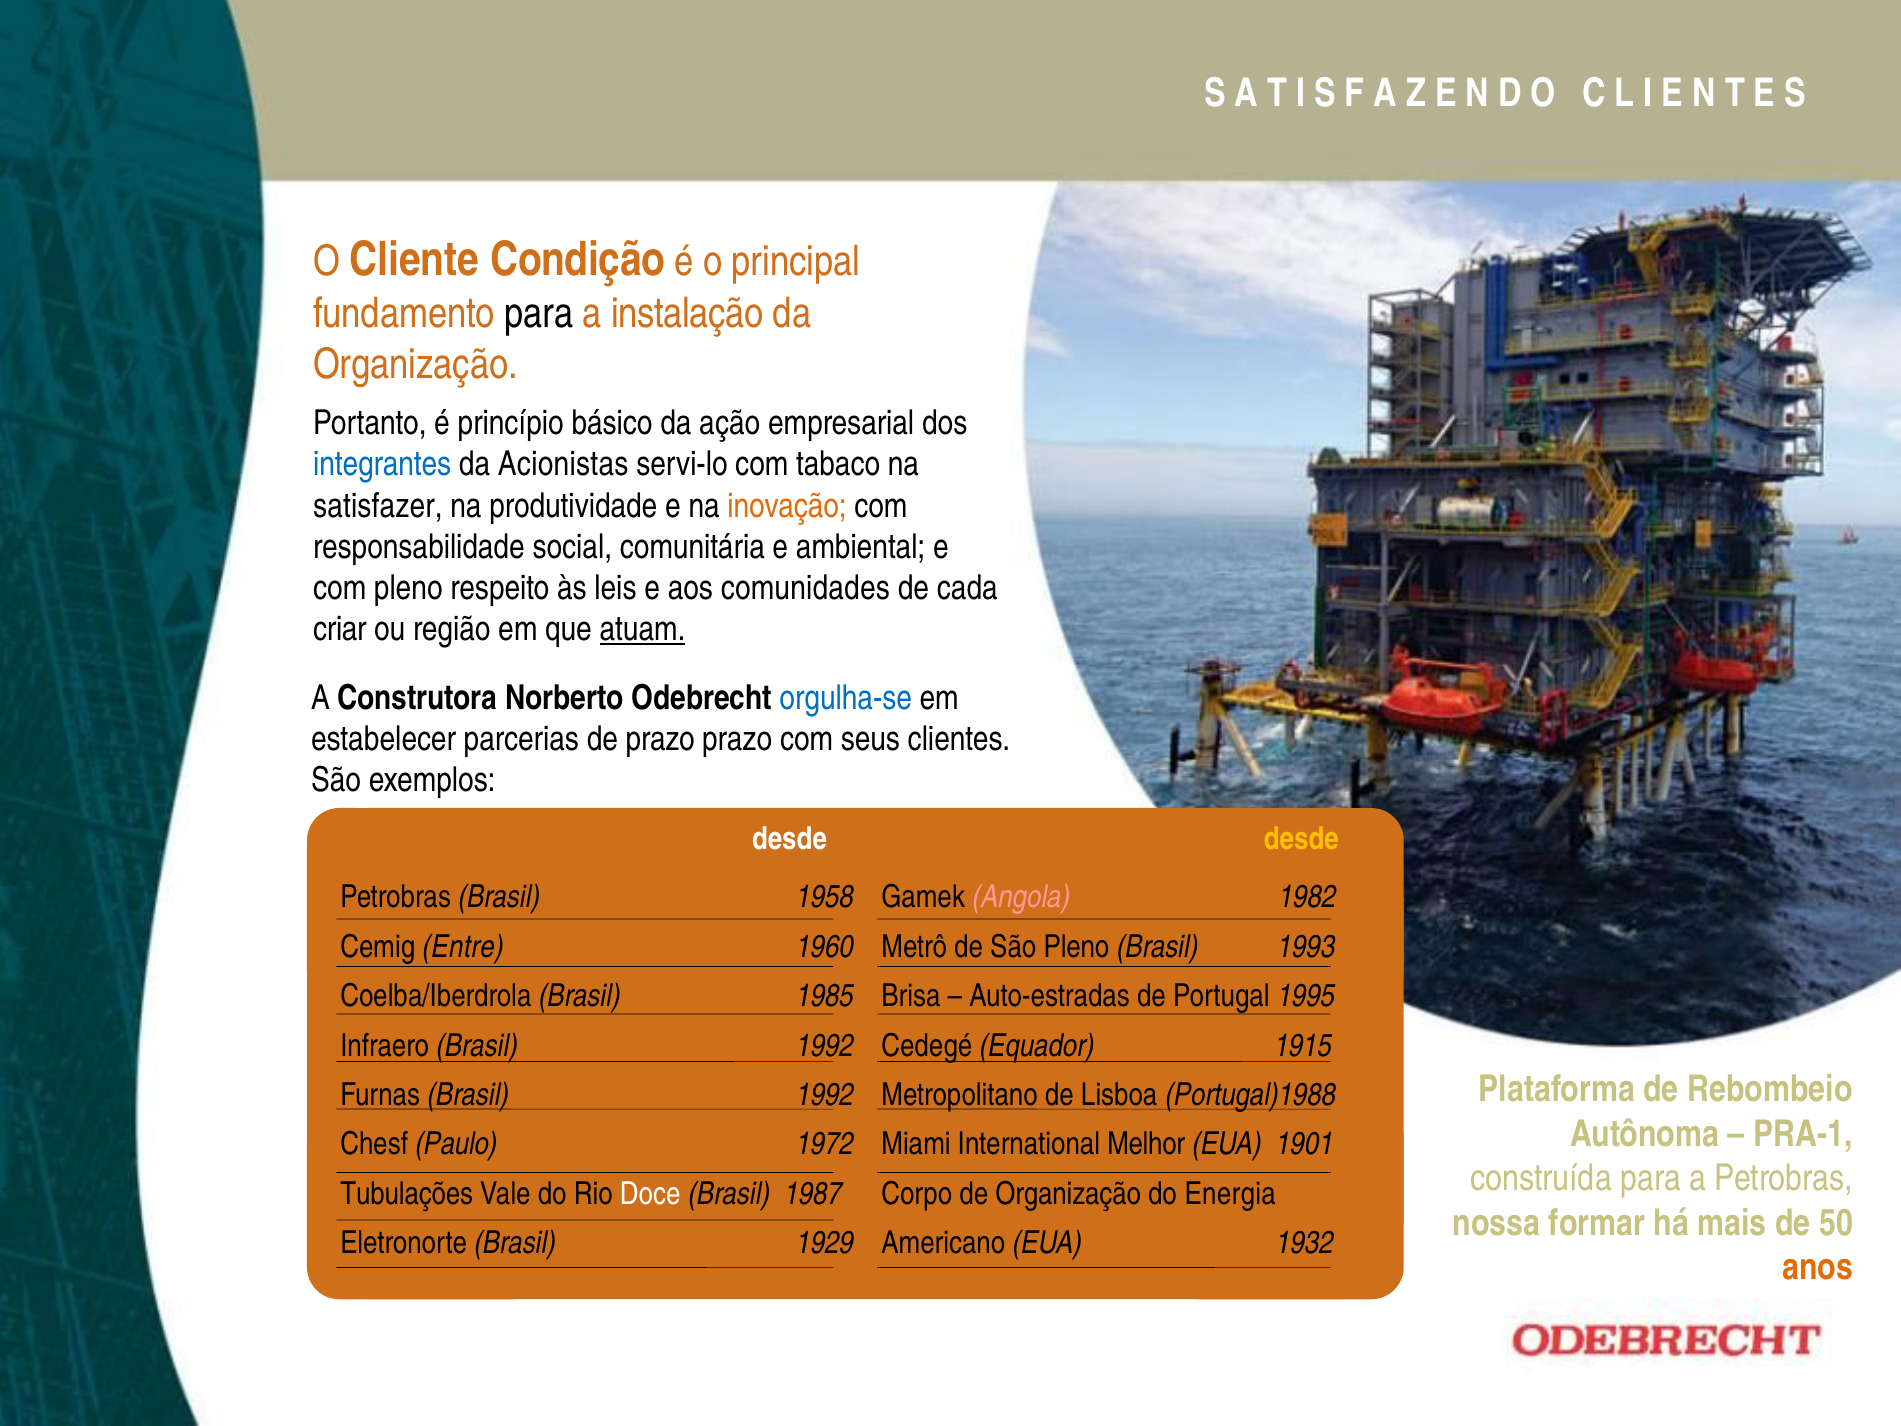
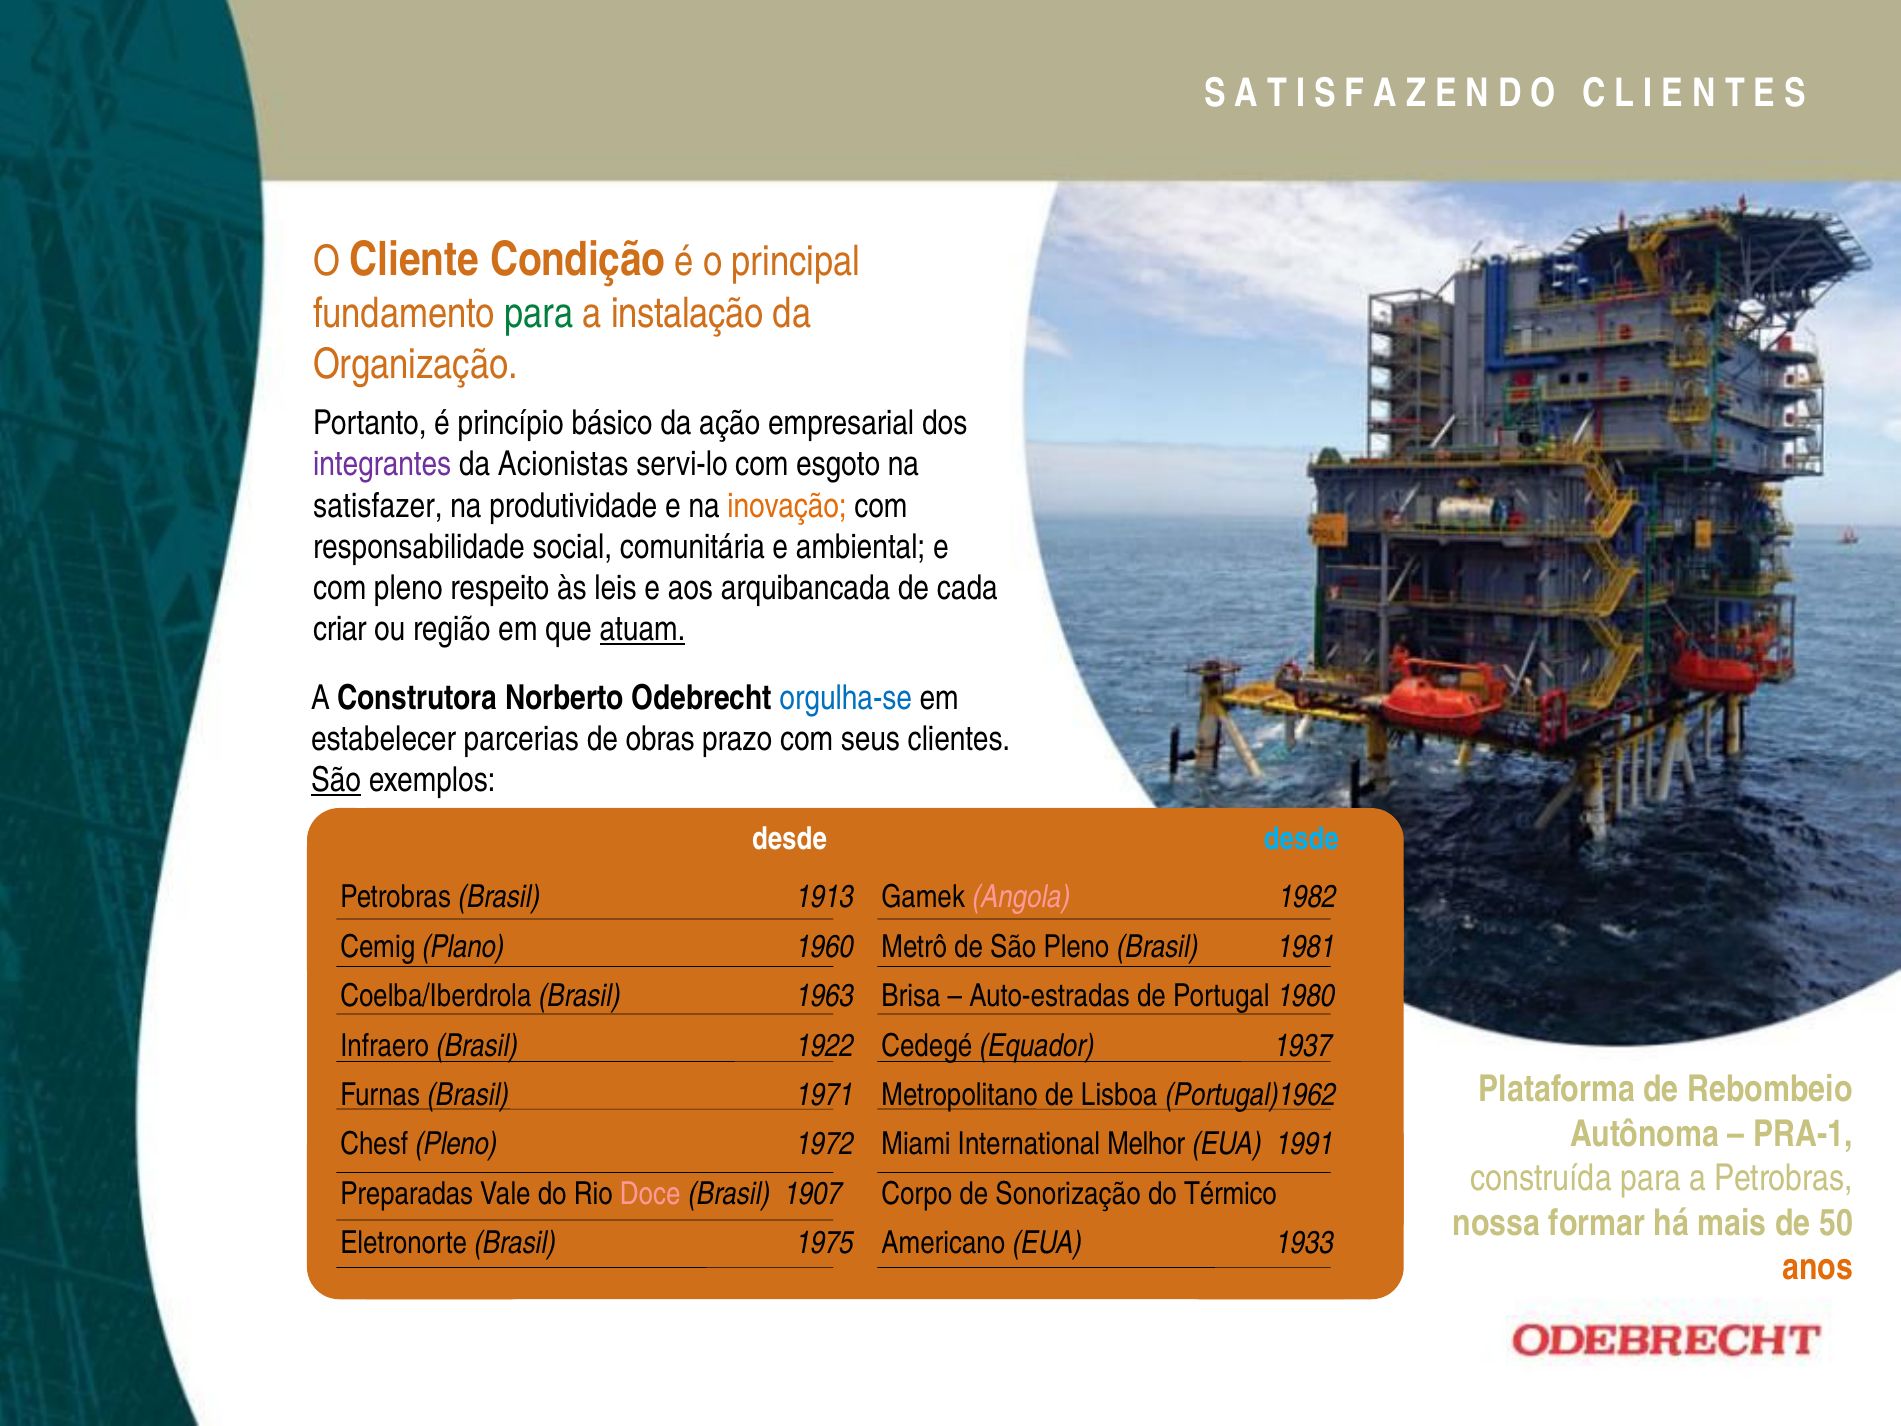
para at (539, 313) colour: black -> green
integrantes colour: blue -> purple
tabaco: tabaco -> esgoto
comunidades: comunidades -> arquibancada
de prazo: prazo -> obras
São at (336, 780) underline: none -> present
desde at (1301, 838) colour: yellow -> light blue
1958: 1958 -> 1913
Entre: Entre -> Plano
1993: 1993 -> 1981
1985: 1985 -> 1963
1995: 1995 -> 1980
Infraero Brasil 1992: 1992 -> 1922
1915: 1915 -> 1937
Furnas Brasil 1992: 1992 -> 1971
Portugal)1988: Portugal)1988 -> Portugal)1962
Chesf Paulo: Paulo -> Pleno
1901: 1901 -> 1991
Tubulações: Tubulações -> Preparadas
Doce colour: white -> pink
1987: 1987 -> 1907
de Organização: Organização -> Sonorização
Energia: Energia -> Térmico
1929: 1929 -> 1975
1932: 1932 -> 1933
